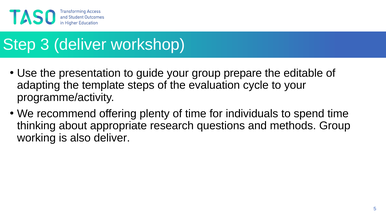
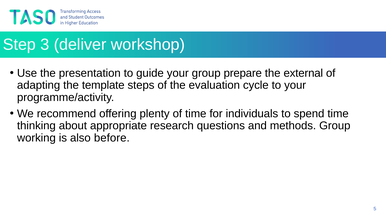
editable: editable -> external
also deliver: deliver -> before
